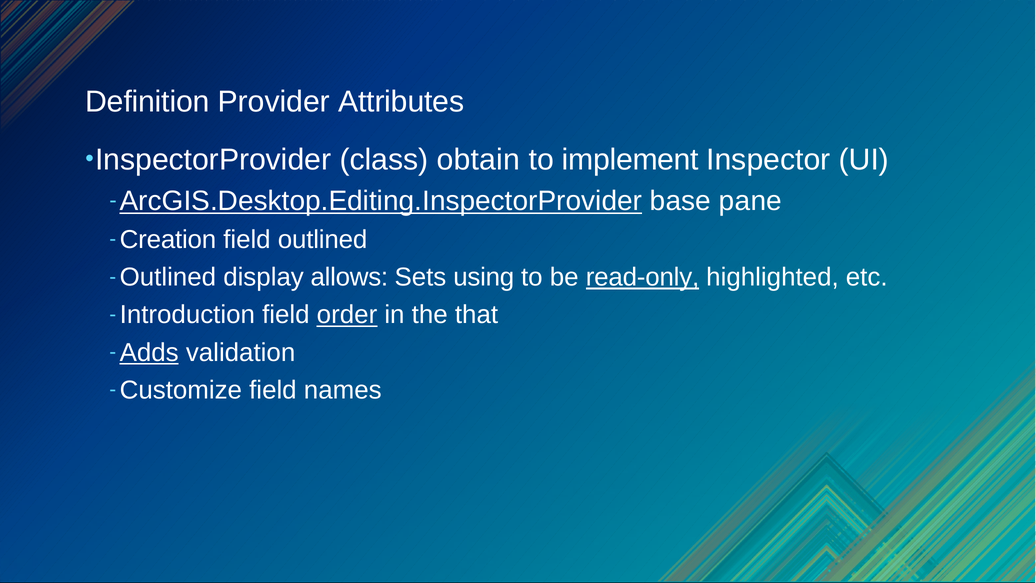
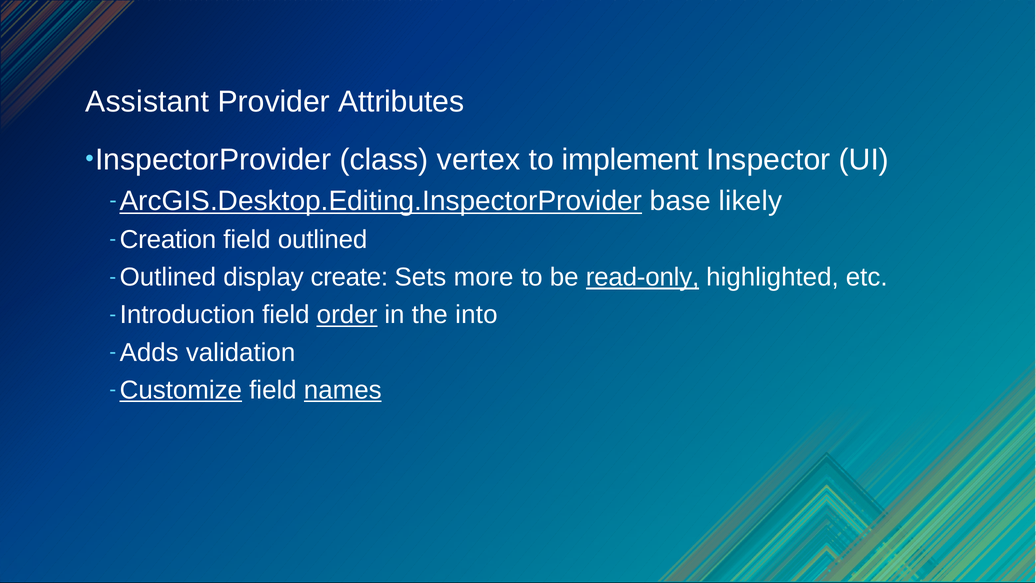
Definition: Definition -> Assistant
obtain: obtain -> vertex
pane: pane -> likely
allows: allows -> create
using: using -> more
that: that -> into
Adds underline: present -> none
Customize underline: none -> present
names underline: none -> present
